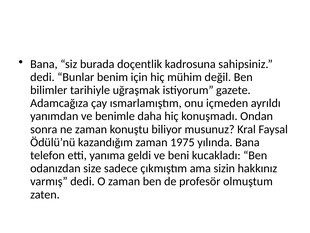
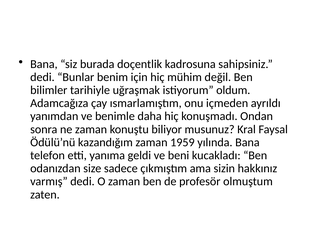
gazete: gazete -> oldum
1975: 1975 -> 1959
